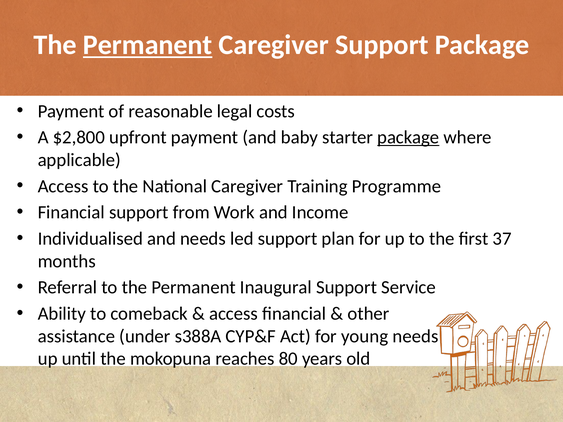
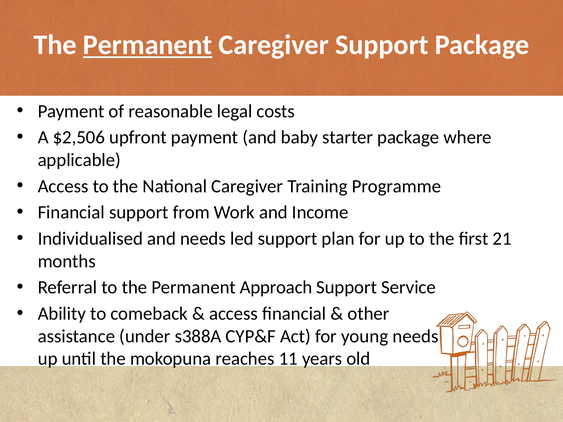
$2,800: $2,800 -> $2,506
package at (408, 138) underline: present -> none
37: 37 -> 21
Inaugural: Inaugural -> Approach
80: 80 -> 11
